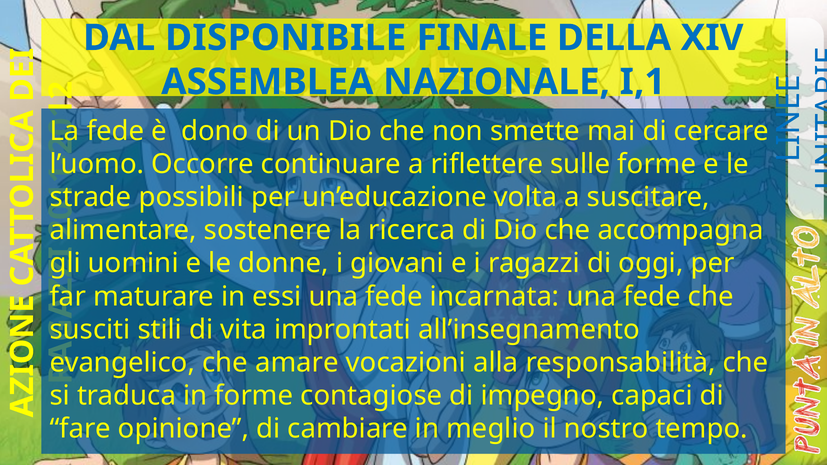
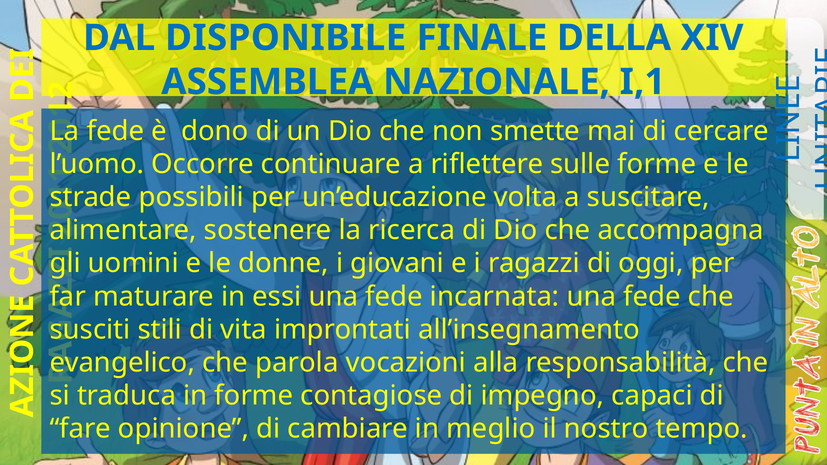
amare: amare -> parola
